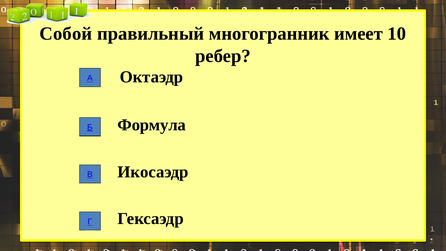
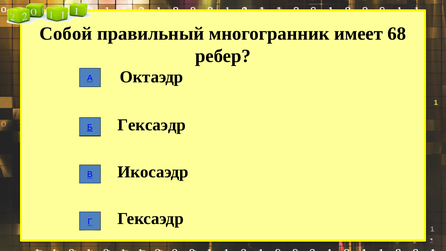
10: 10 -> 68
Формула at (152, 125): Формула -> Гексаэдр
